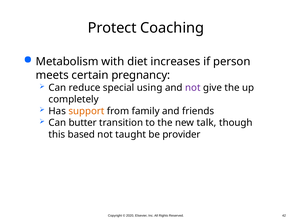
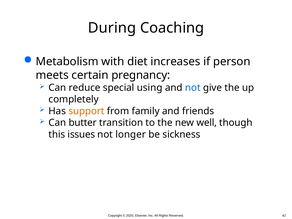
Protect: Protect -> During
not at (193, 88) colour: purple -> blue
talk: talk -> well
based: based -> issues
taught: taught -> longer
provider: provider -> sickness
